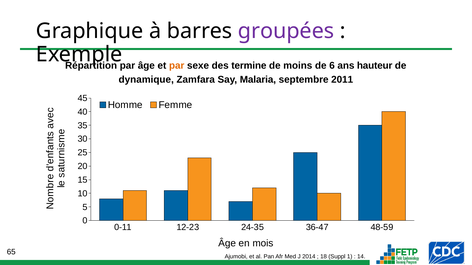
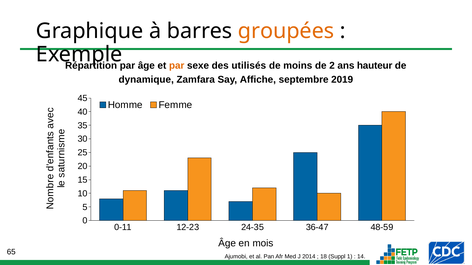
groupées colour: purple -> orange
termine: termine -> utilisés
6: 6 -> 2
Malaria: Malaria -> Affiche
2011: 2011 -> 2019
